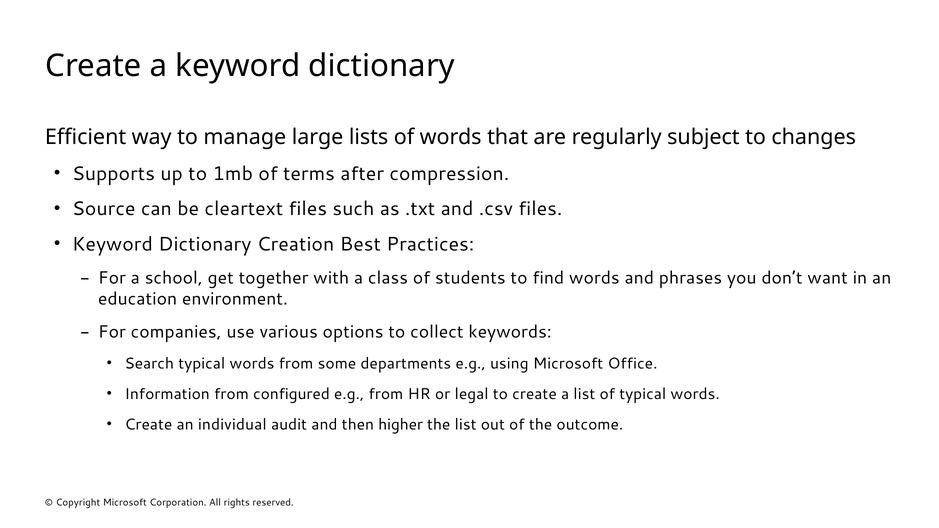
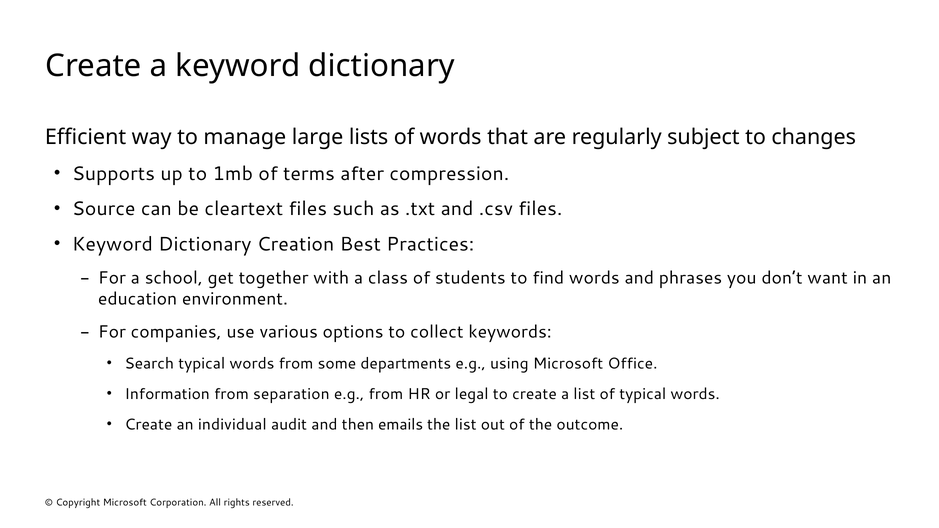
configured: configured -> separation
higher: higher -> emails
